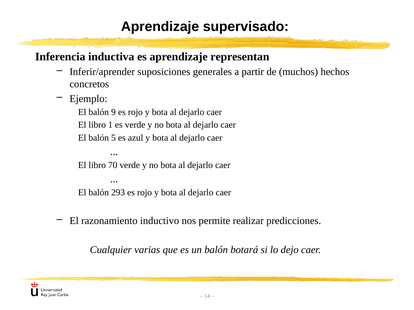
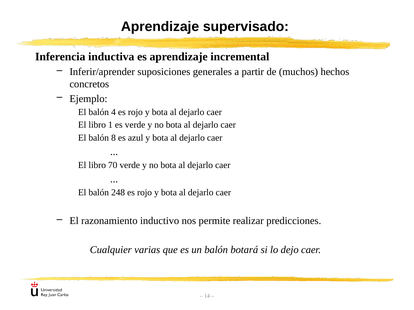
representan: representan -> incremental
9: 9 -> 4
5: 5 -> 8
293: 293 -> 248
